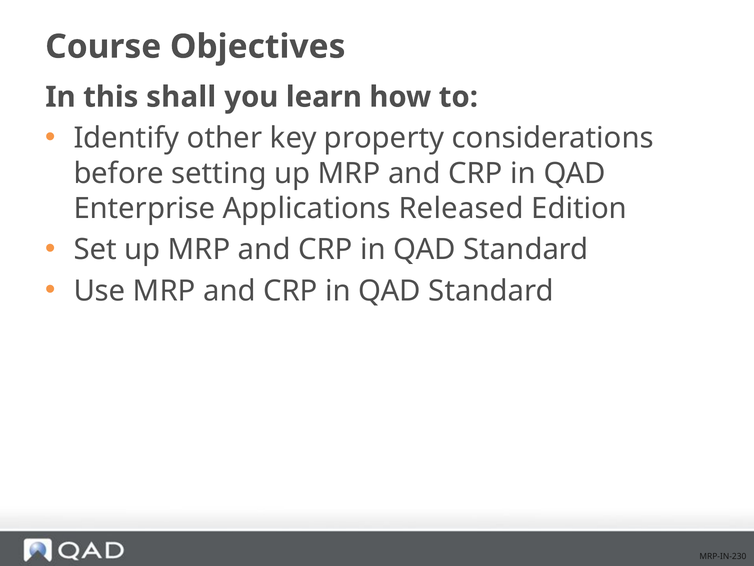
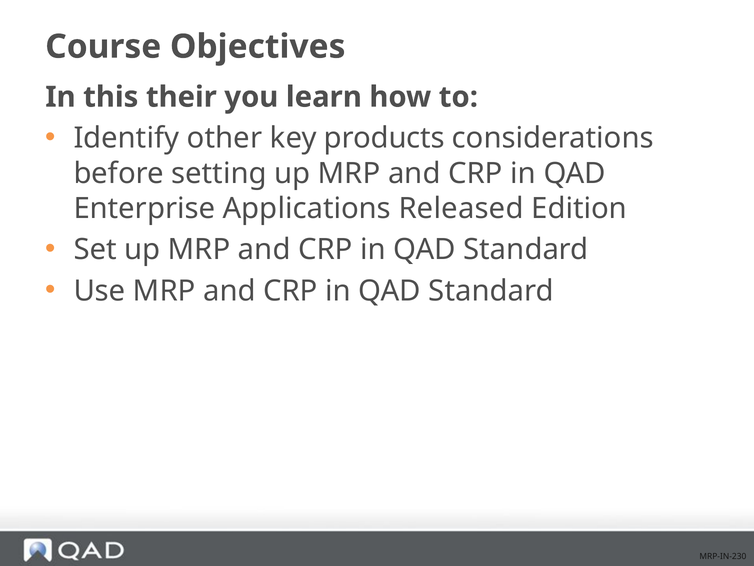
shall: shall -> their
property: property -> products
